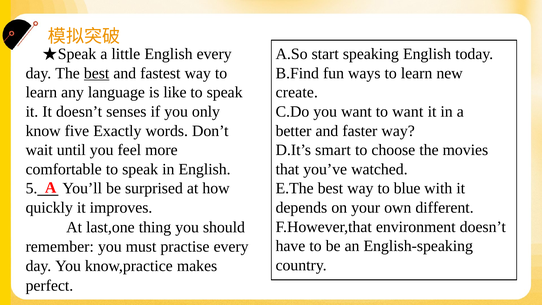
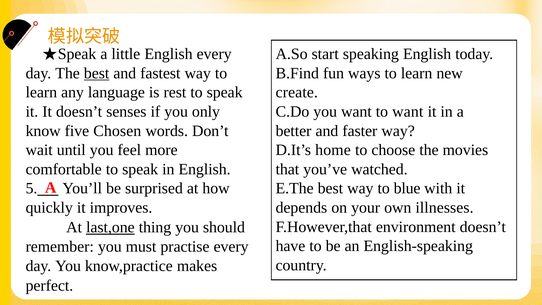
like: like -> rest
Exactly: Exactly -> Chosen
smart: smart -> home
different: different -> illnesses
last,one underline: none -> present
